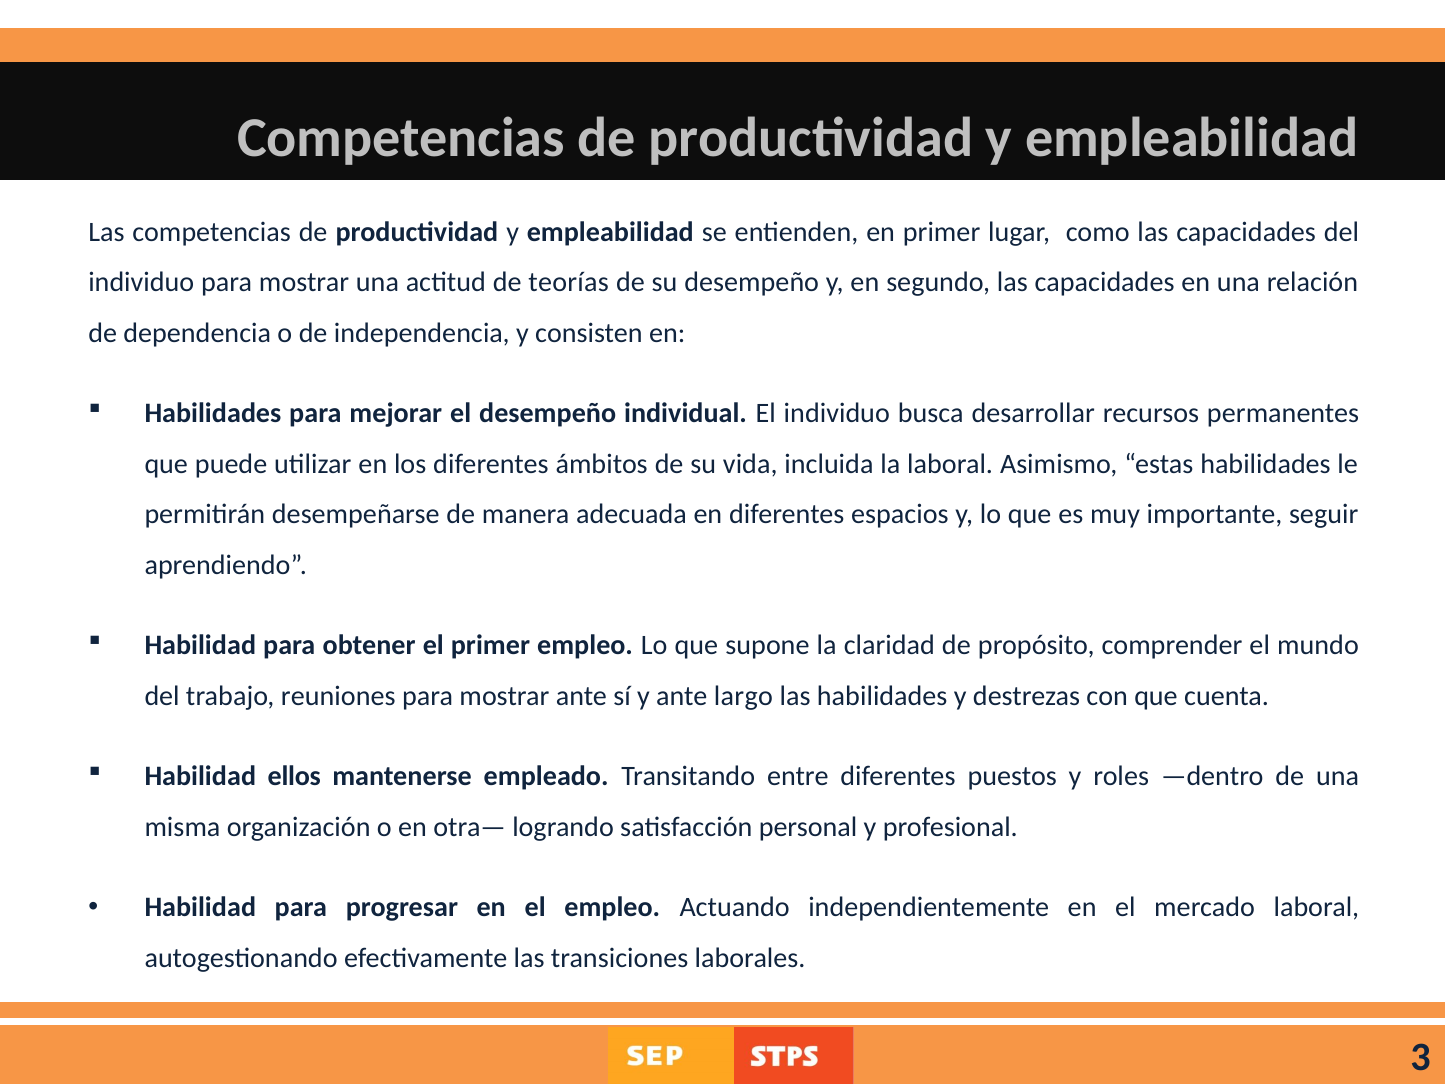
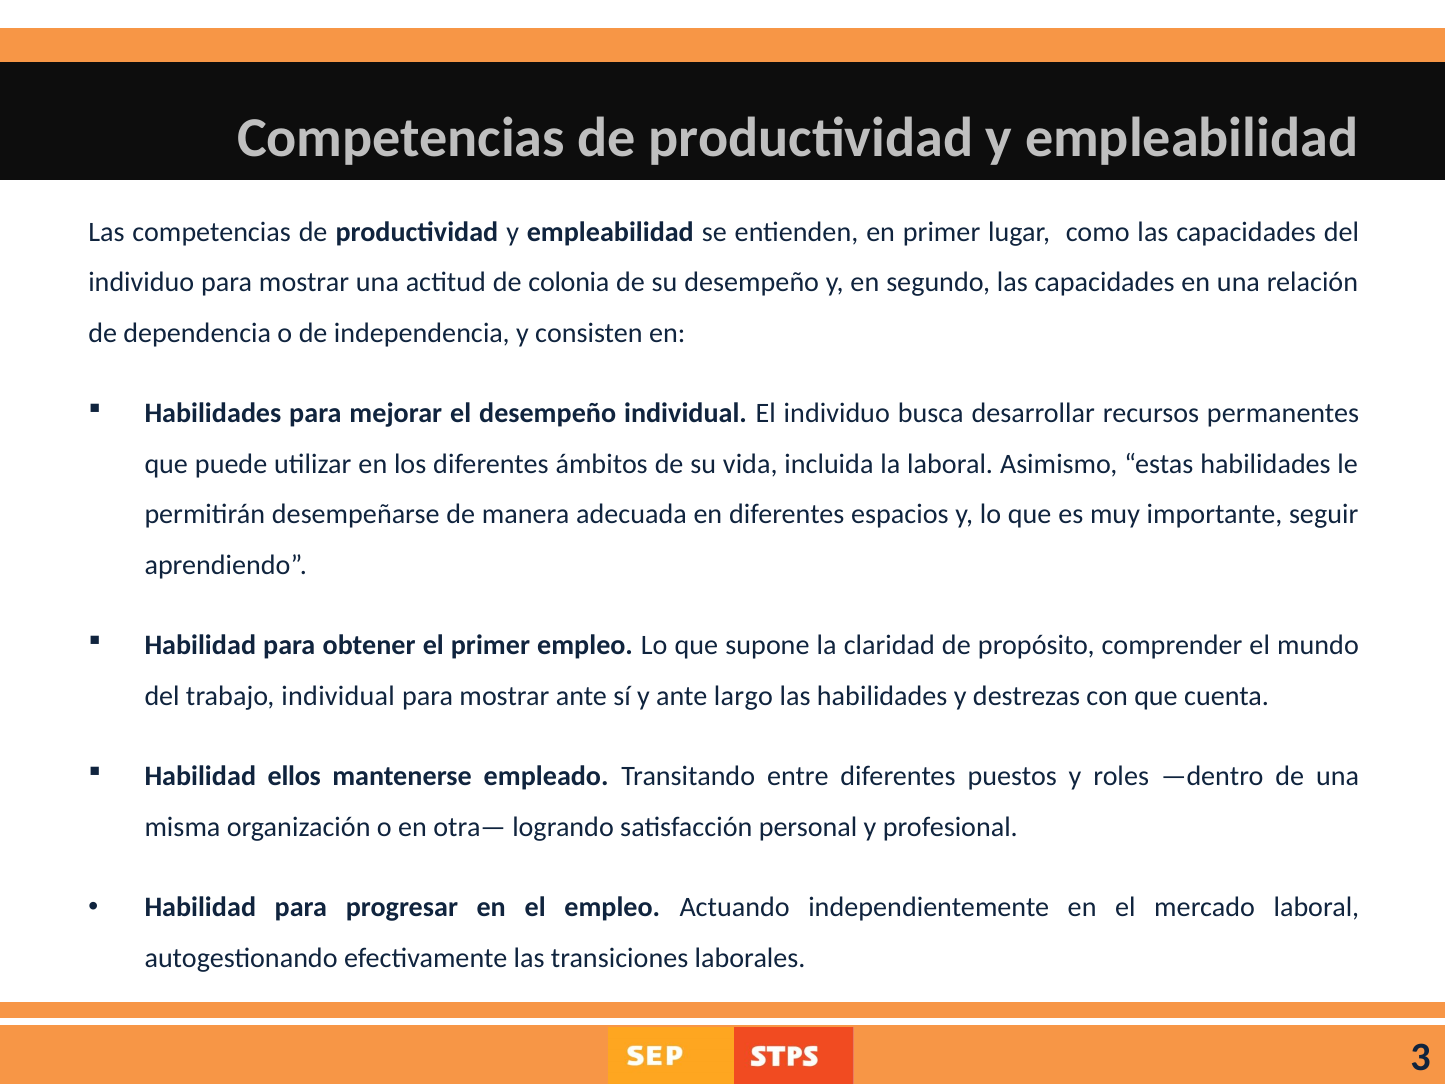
teorías: teorías -> colonia
trabajo reuniones: reuniones -> individual
